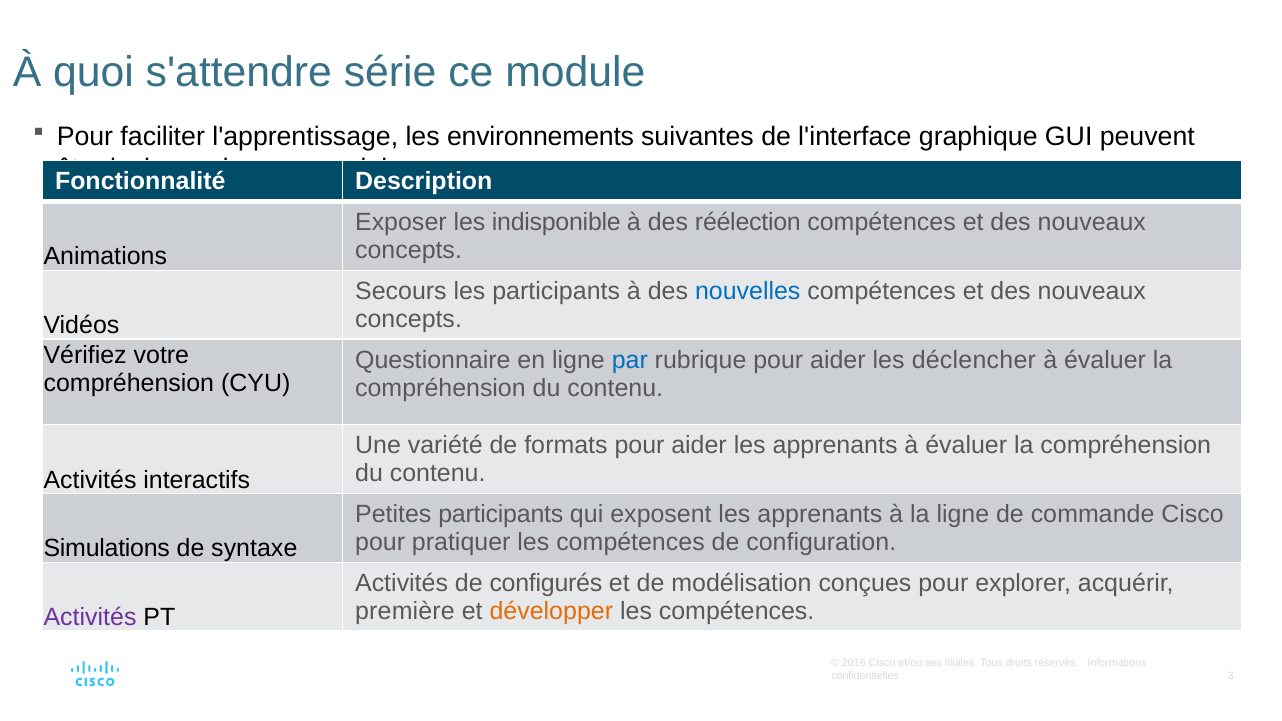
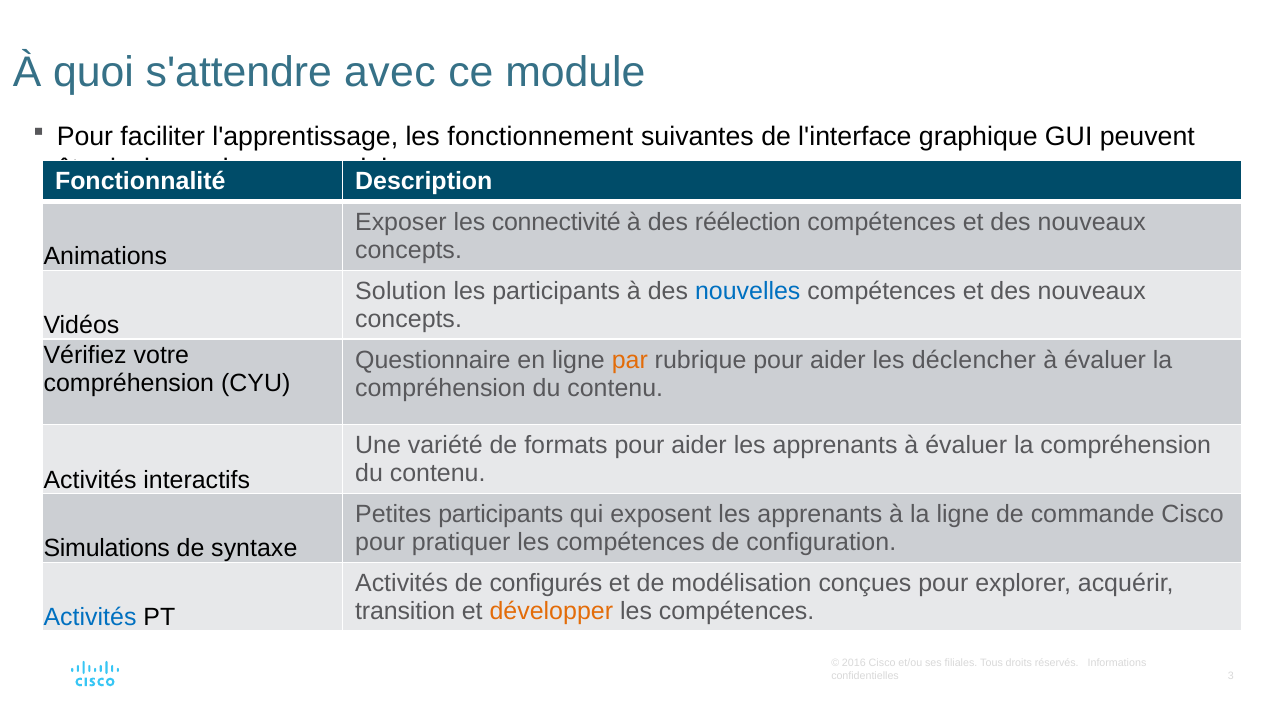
série: série -> avec
environnements: environnements -> fonctionnement
indisponible: indisponible -> connectivité
Secours: Secours -> Solution
par colour: blue -> orange
première: première -> transition
Activités at (90, 618) colour: purple -> blue
